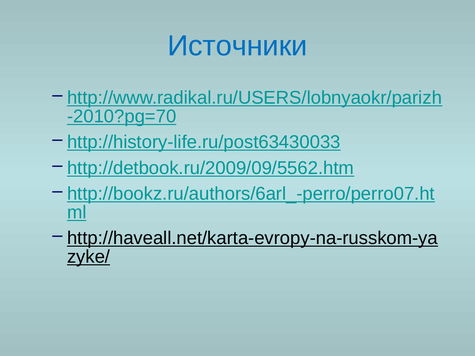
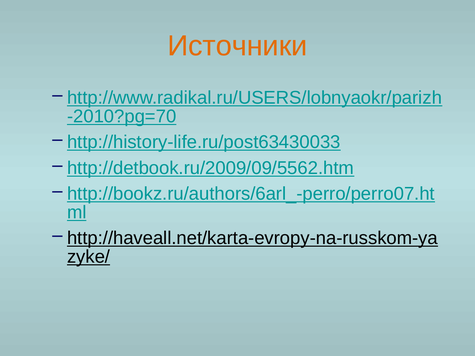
Источники colour: blue -> orange
